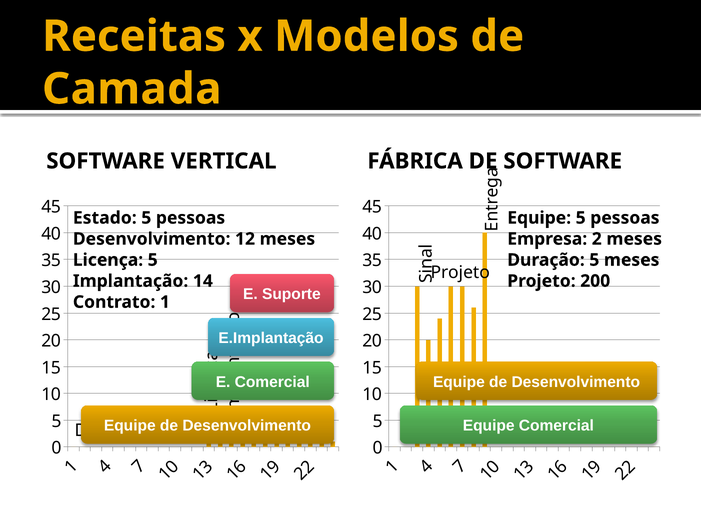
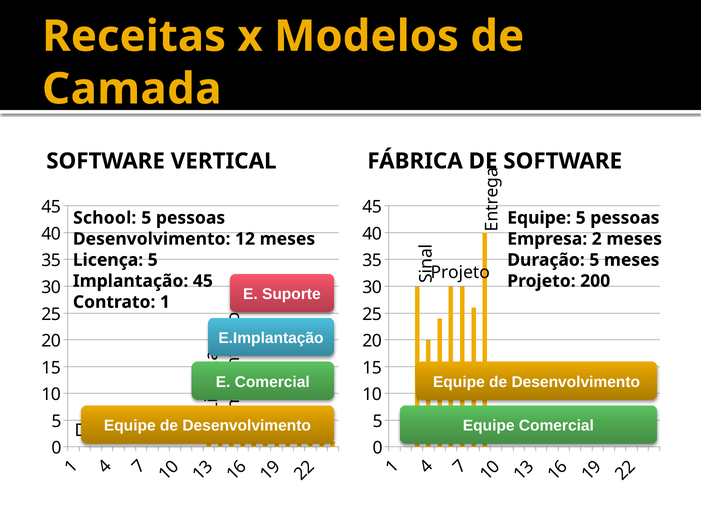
Estado: Estado -> School
Implantação 14: 14 -> 45
